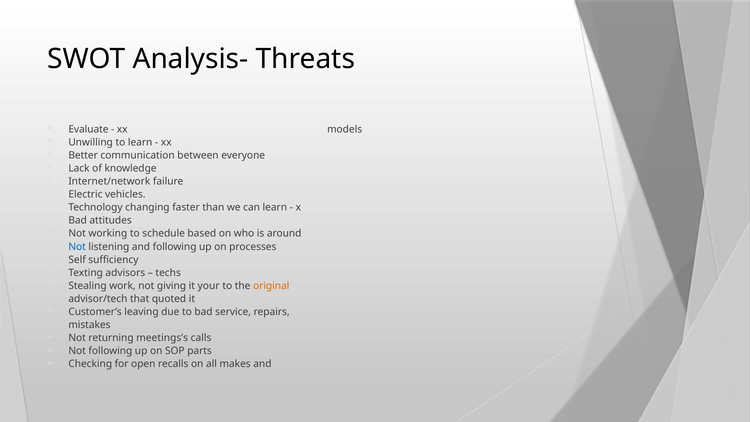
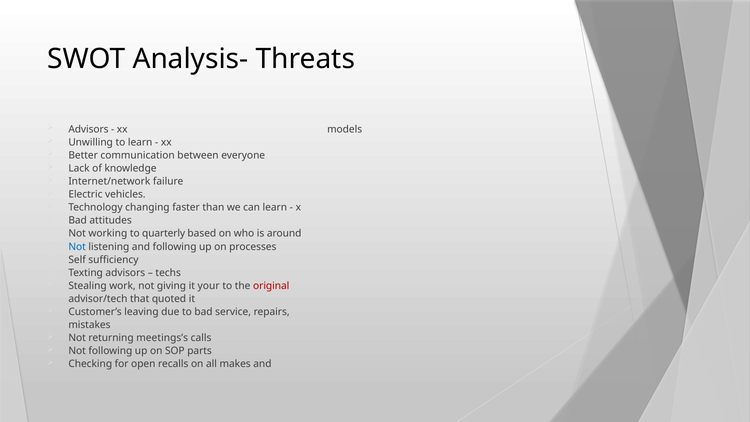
Evaluate at (88, 129): Evaluate -> Advisors
schedule: schedule -> quarterly
original colour: orange -> red
